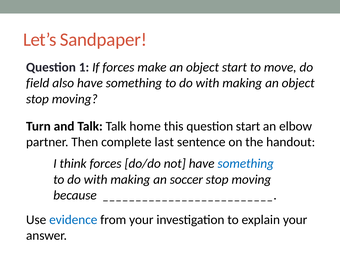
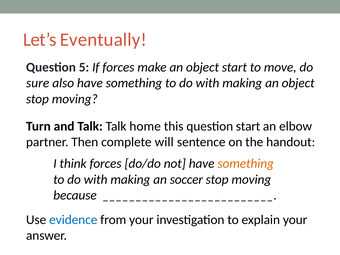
Sandpaper: Sandpaper -> Eventually
1: 1 -> 5
field: field -> sure
last: last -> will
something at (246, 164) colour: blue -> orange
